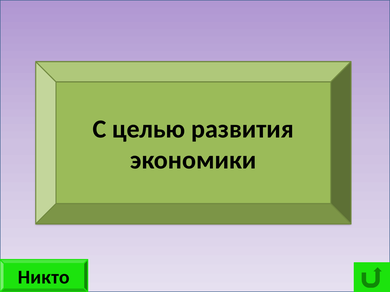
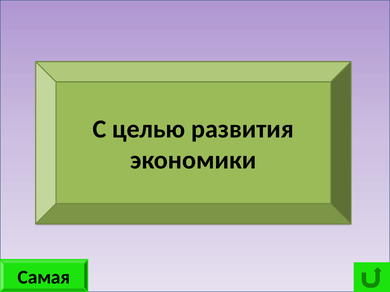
Никто: Никто -> Самая
